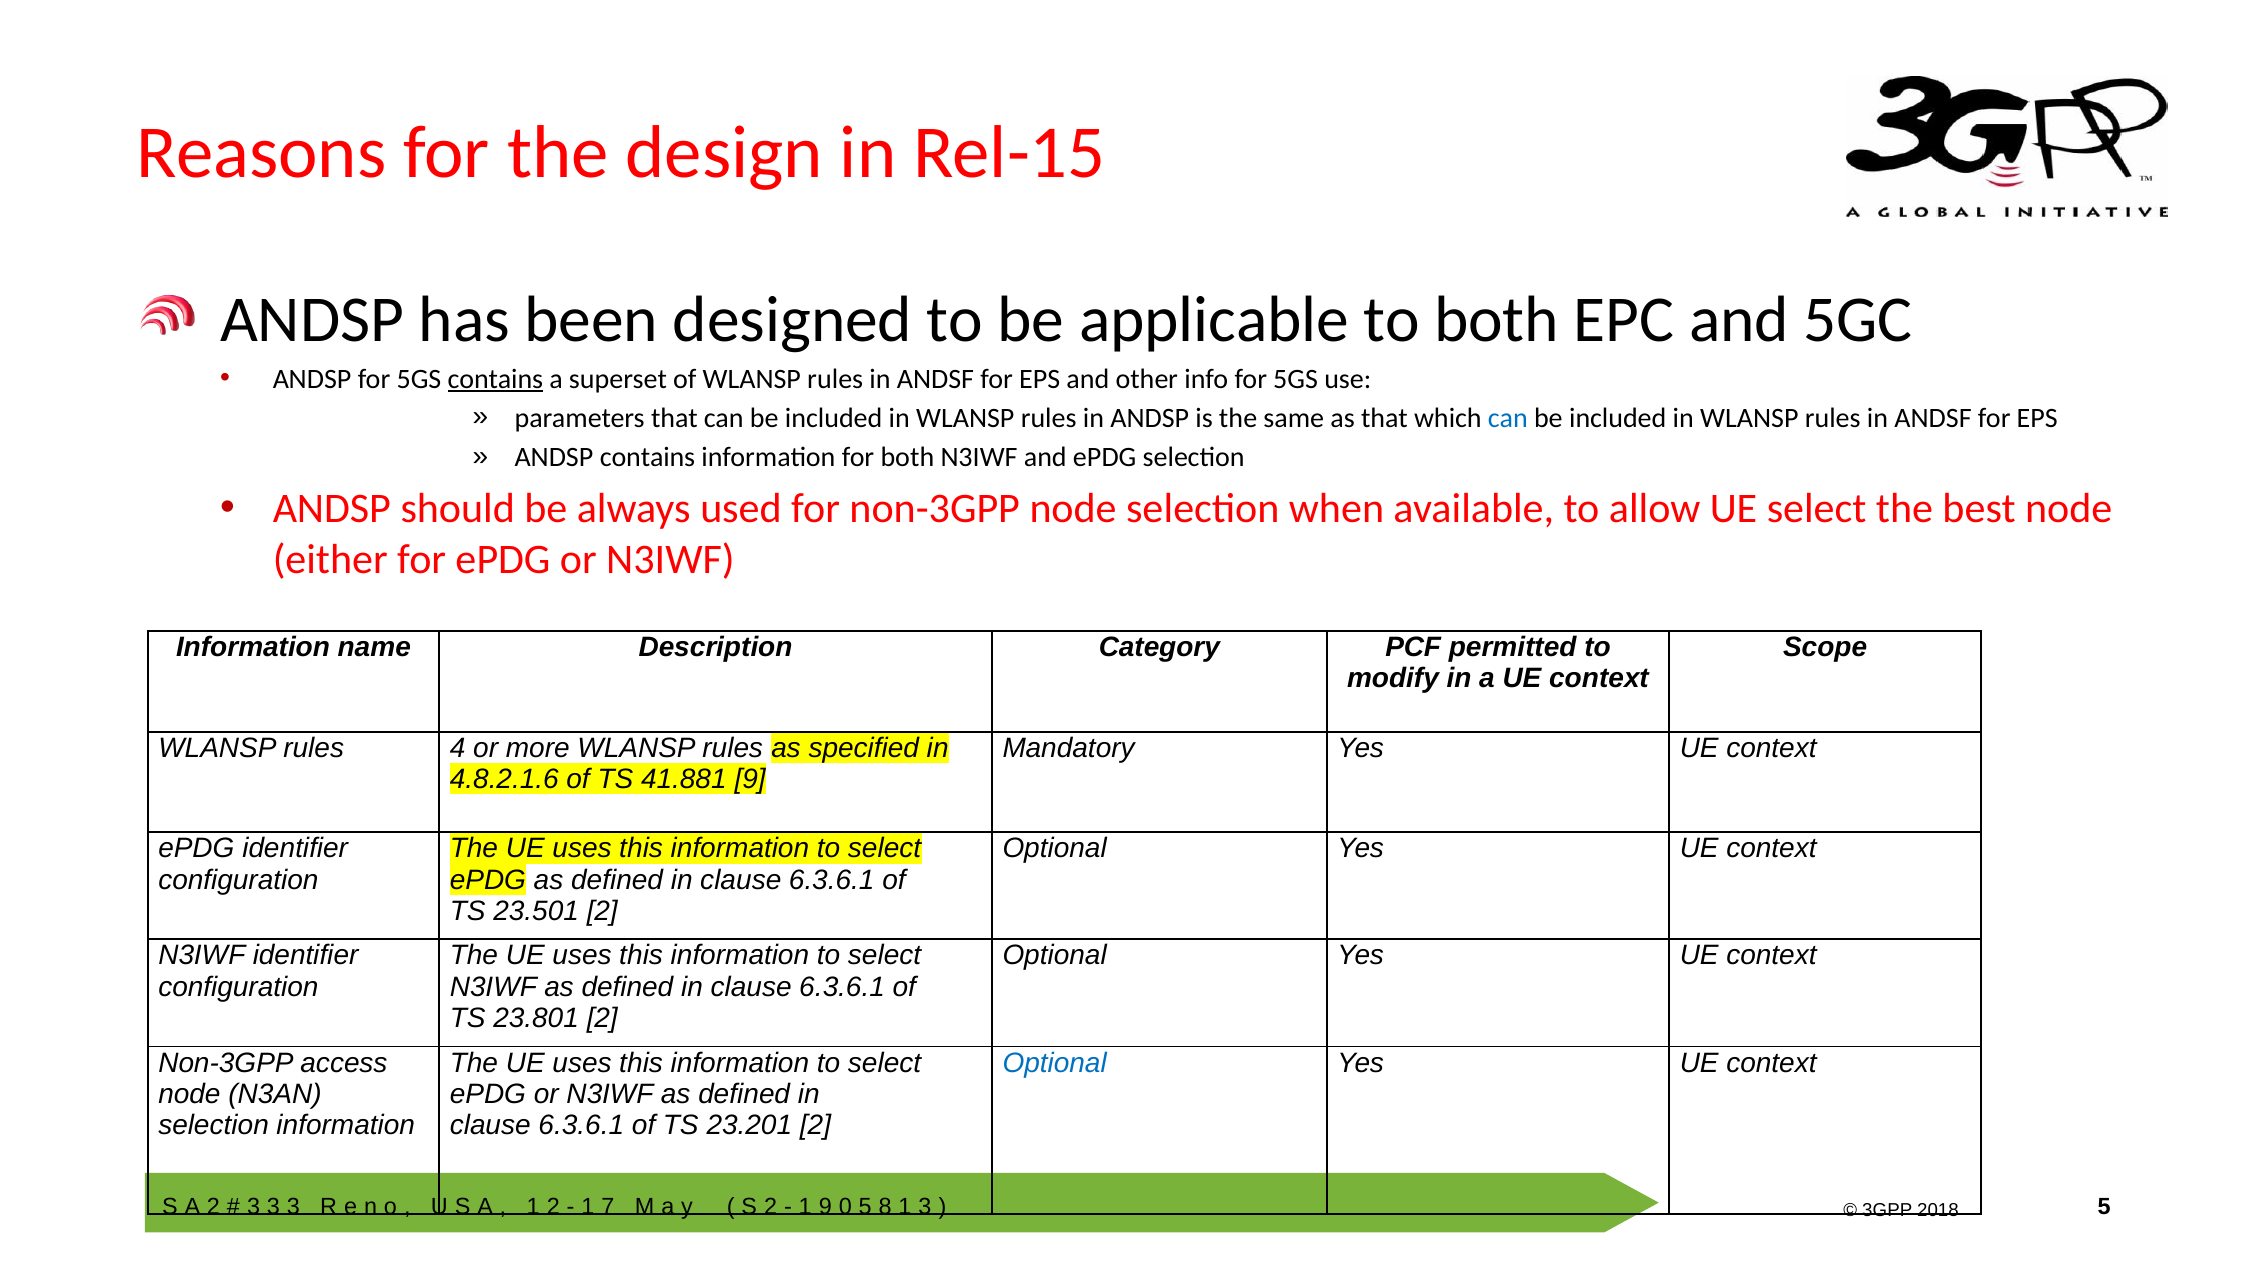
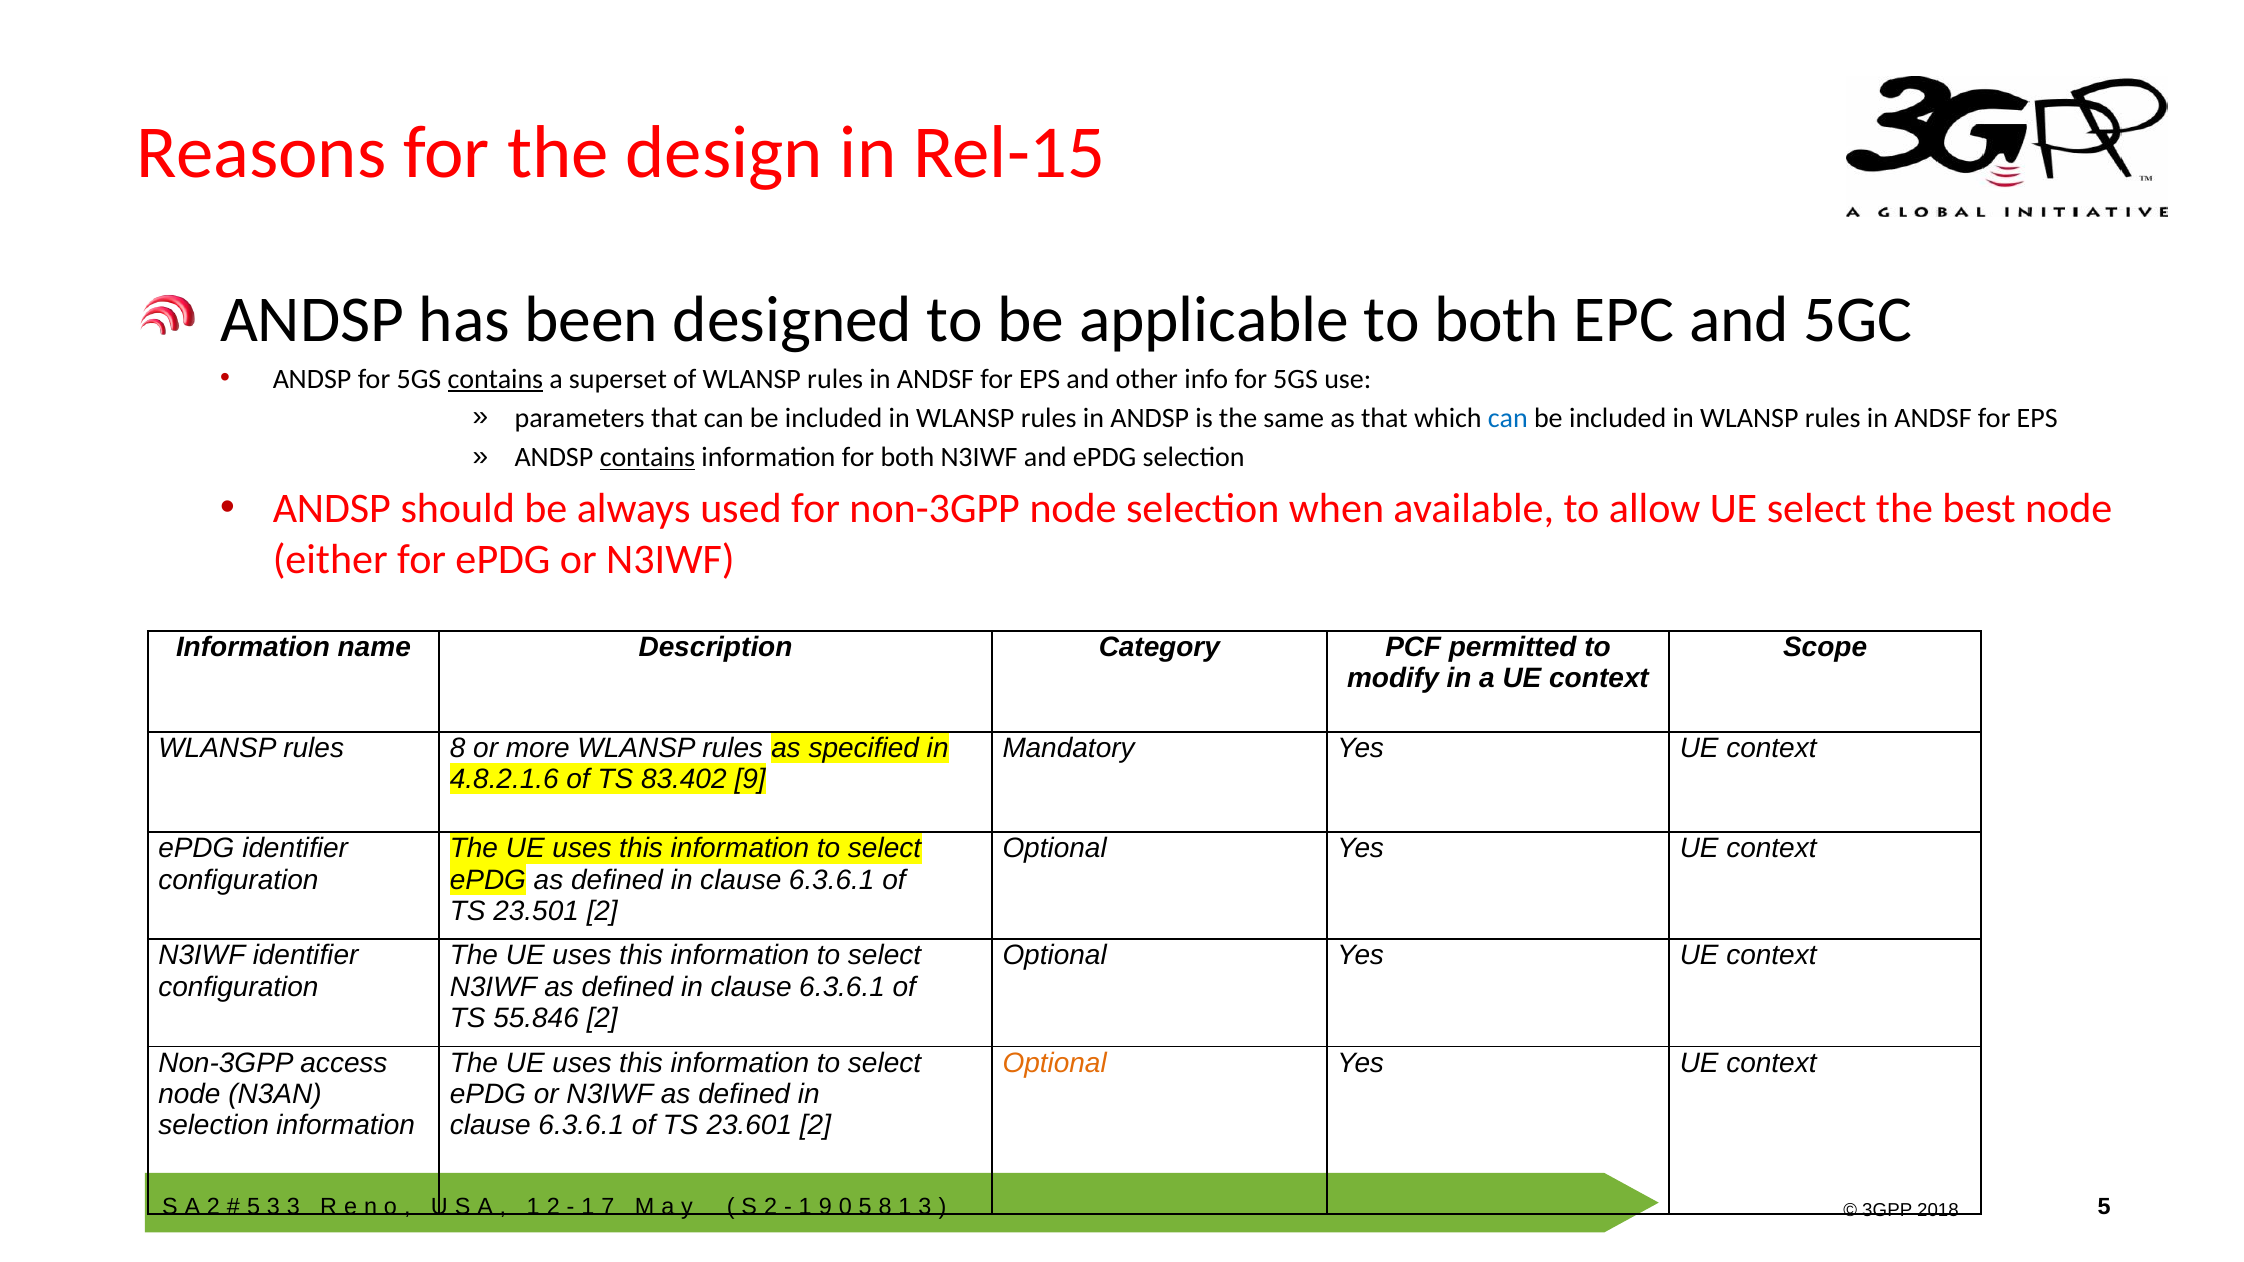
contains at (648, 458) underline: none -> present
rules 4: 4 -> 8
41.881: 41.881 -> 83.402
23.801: 23.801 -> 55.846
Optional at (1055, 1063) colour: blue -> orange
23.201: 23.201 -> 23.601
3 at (254, 1207): 3 -> 5
